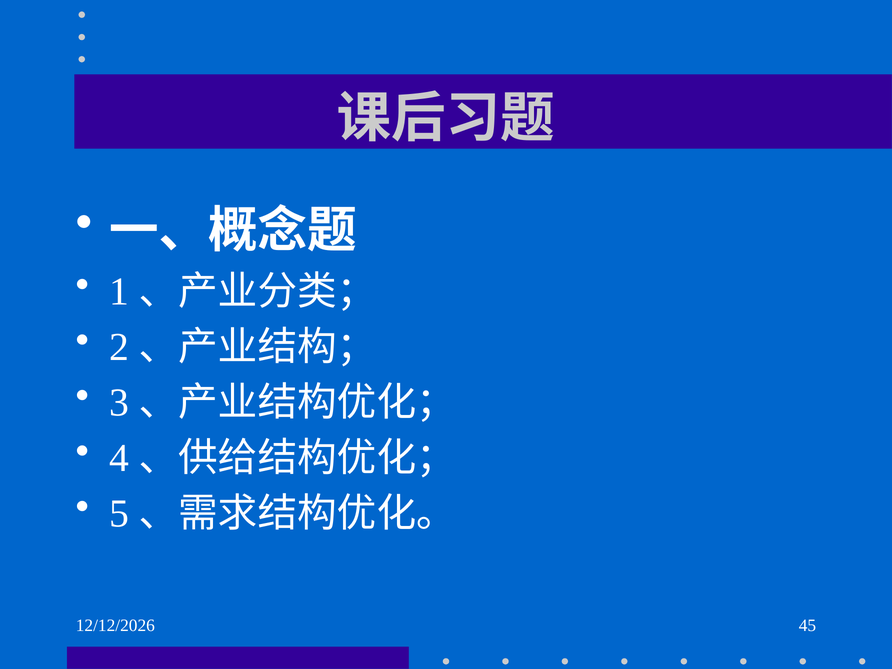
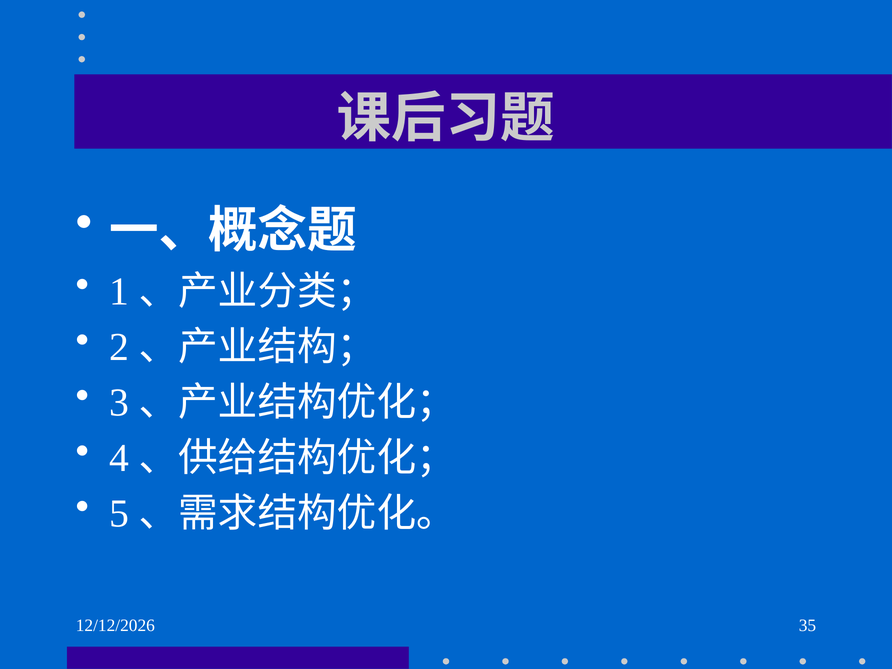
45: 45 -> 35
